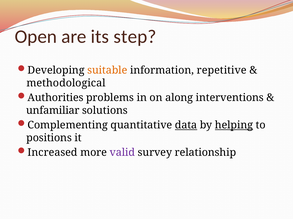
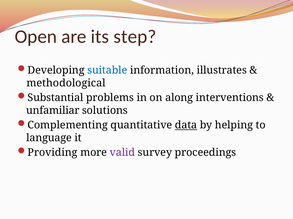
suitable colour: orange -> blue
repetitive: repetitive -> illustrates
Authorities: Authorities -> Substantial
helping underline: present -> none
positions: positions -> language
Increased: Increased -> Providing
relationship: relationship -> proceedings
